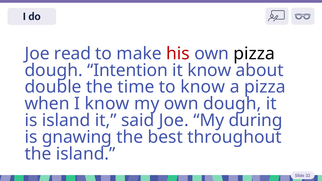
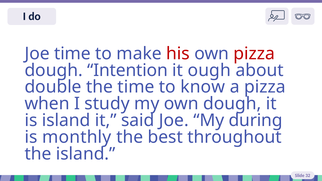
Joe read: read -> time
pizza at (254, 54) colour: black -> red
it know: know -> ough
I know: know -> study
gnawing: gnawing -> monthly
